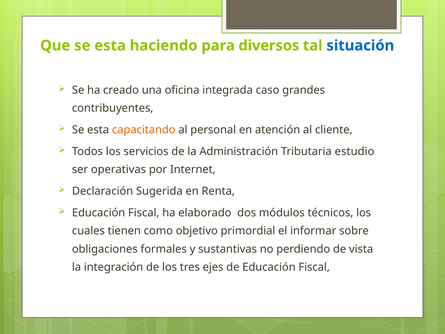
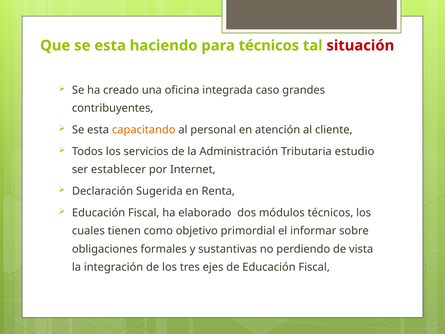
para diversos: diversos -> técnicos
situación colour: blue -> red
operativas: operativas -> establecer
